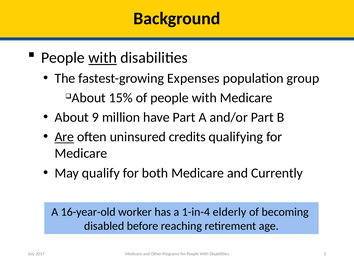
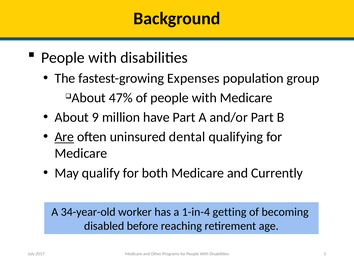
with at (103, 58) underline: present -> none
15%: 15% -> 47%
credits: credits -> dental
16-year-old: 16-year-old -> 34-year-old
elderly: elderly -> getting
